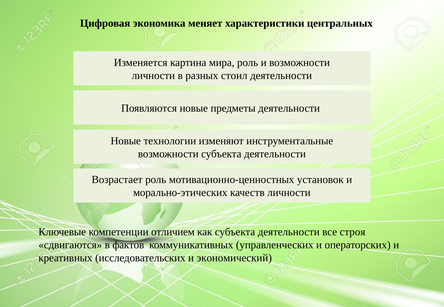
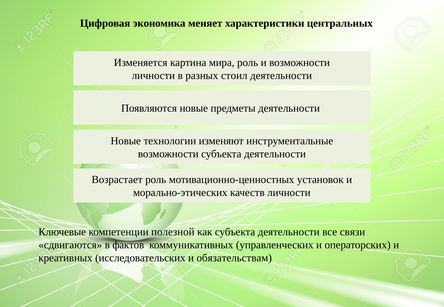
отличием: отличием -> полезной
строя: строя -> связи
экономический: экономический -> обязательствам
